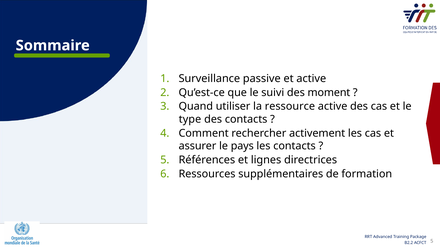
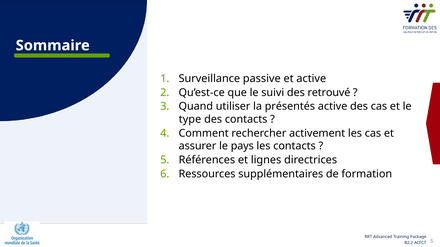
moment: moment -> retrouvé
ressource: ressource -> présentés
